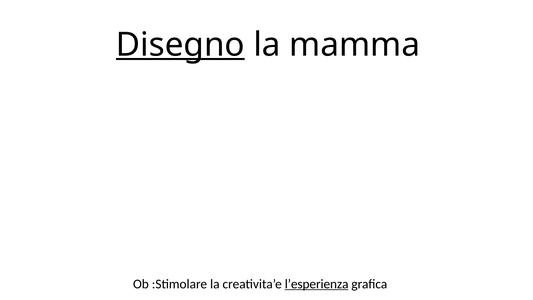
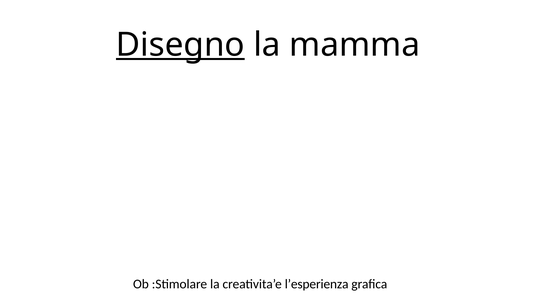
l’esperienza underline: present -> none
